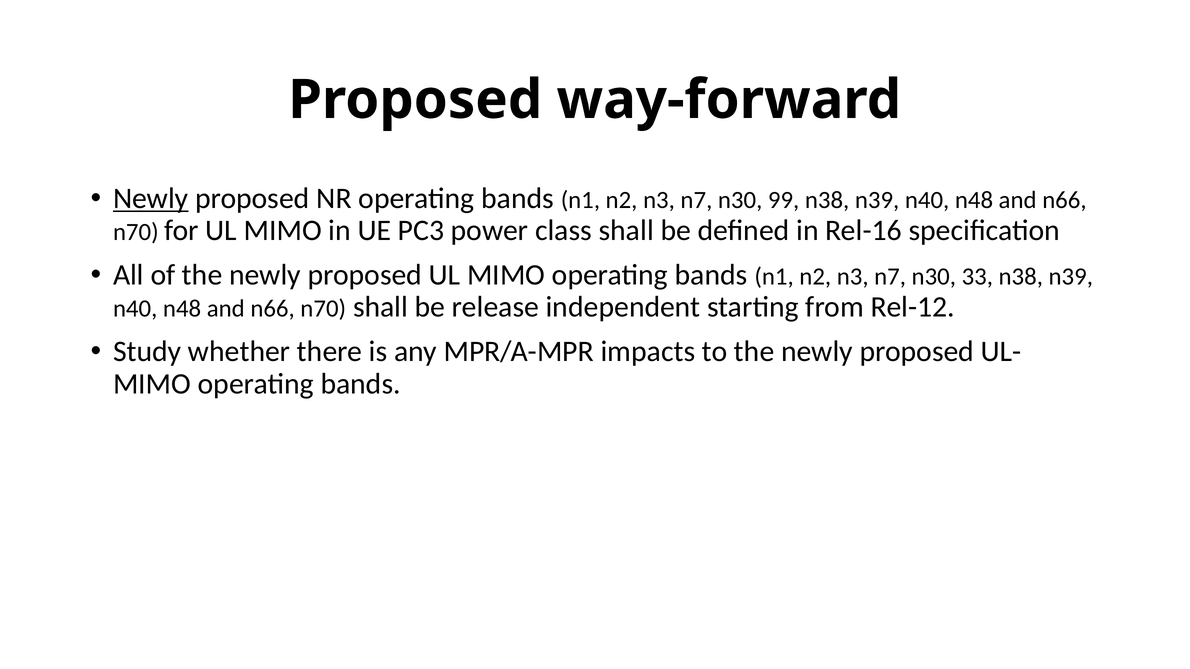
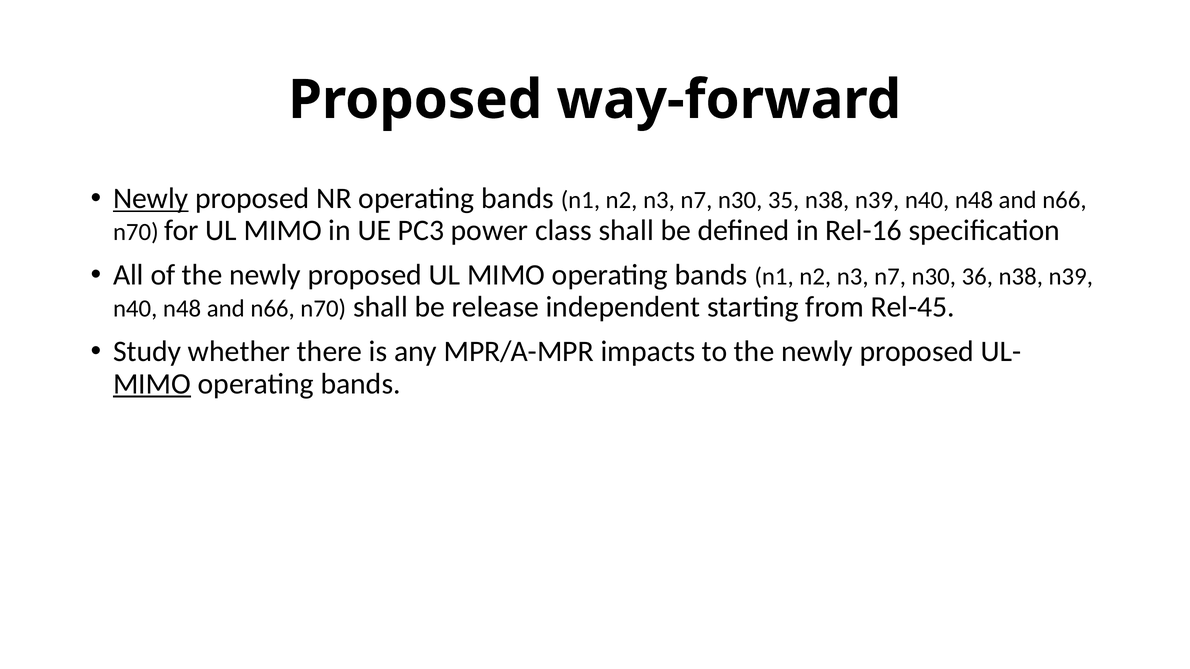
99: 99 -> 35
33: 33 -> 36
Rel-12: Rel-12 -> Rel-45
MIMO at (152, 384) underline: none -> present
